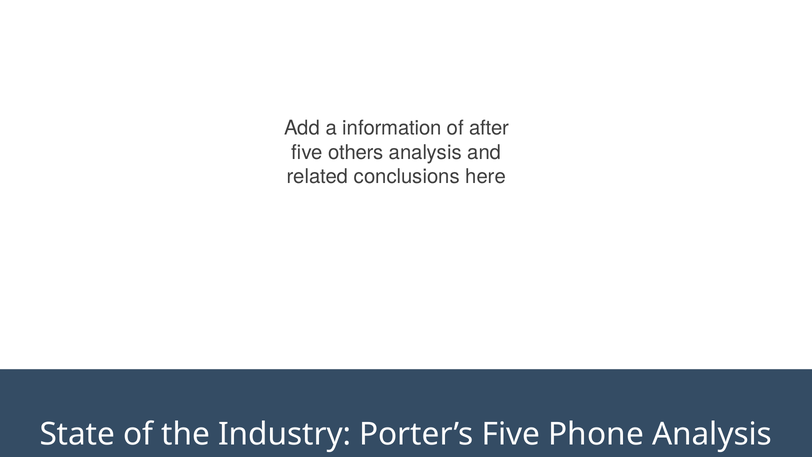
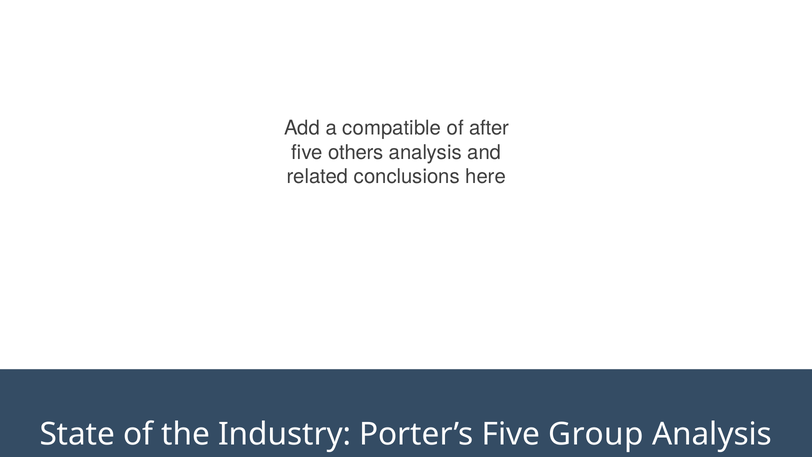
information: information -> compatible
Phone: Phone -> Group
